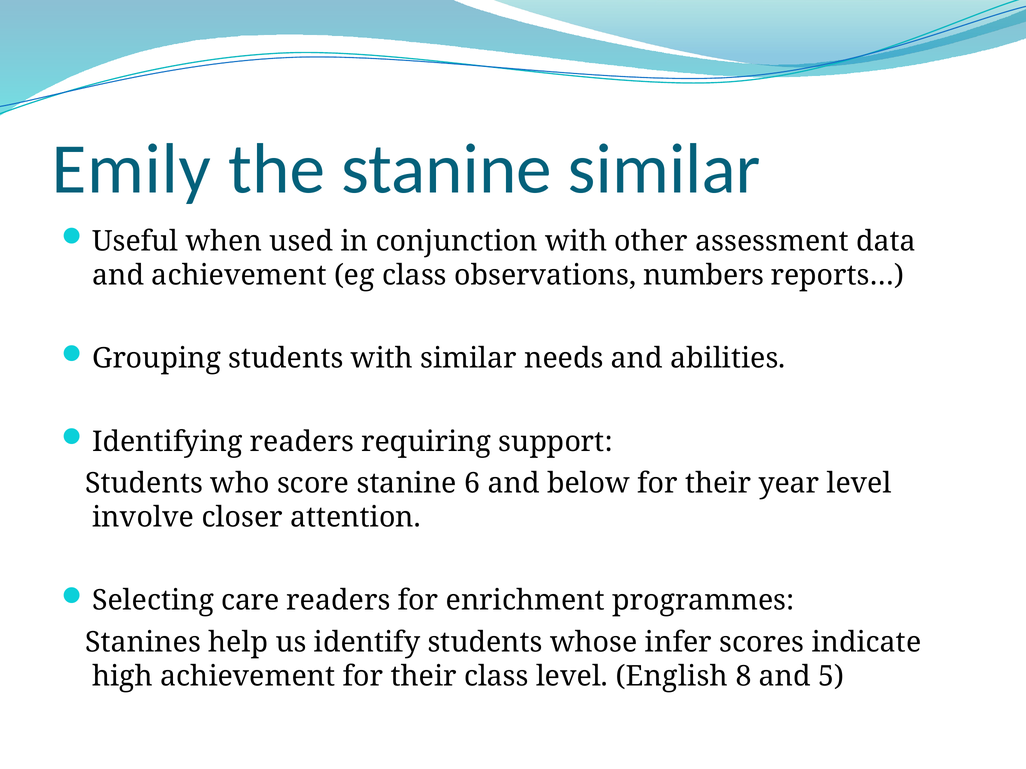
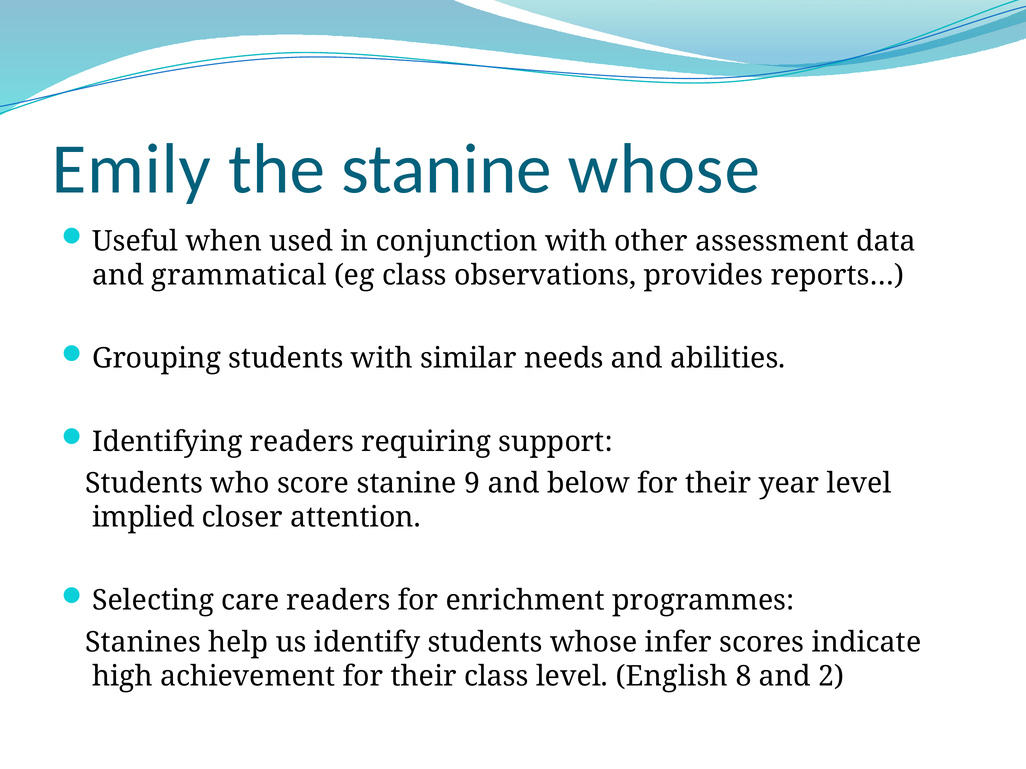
stanine similar: similar -> whose
and achievement: achievement -> grammatical
numbers: numbers -> provides
6: 6 -> 9
involve: involve -> implied
5: 5 -> 2
